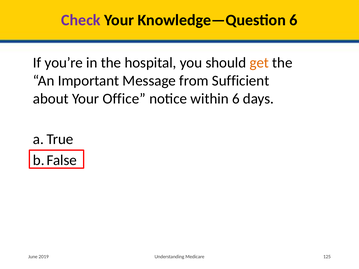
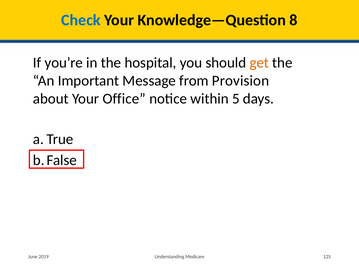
Check colour: purple -> blue
Knowledge—Question 6: 6 -> 8
Sufficient: Sufficient -> Provision
within 6: 6 -> 5
